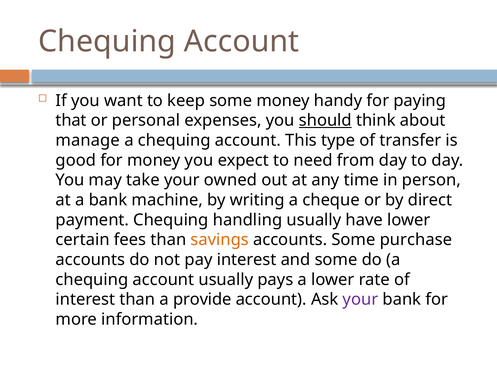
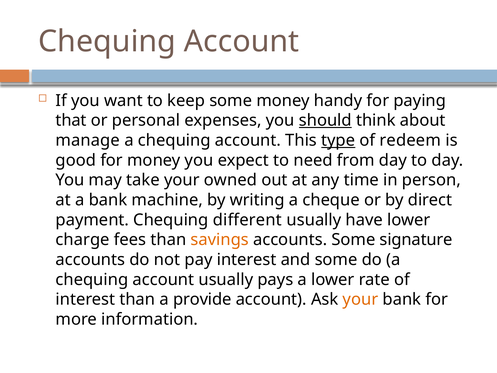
type underline: none -> present
transfer: transfer -> redeem
handling: handling -> different
certain: certain -> charge
purchase: purchase -> signature
your at (360, 299) colour: purple -> orange
